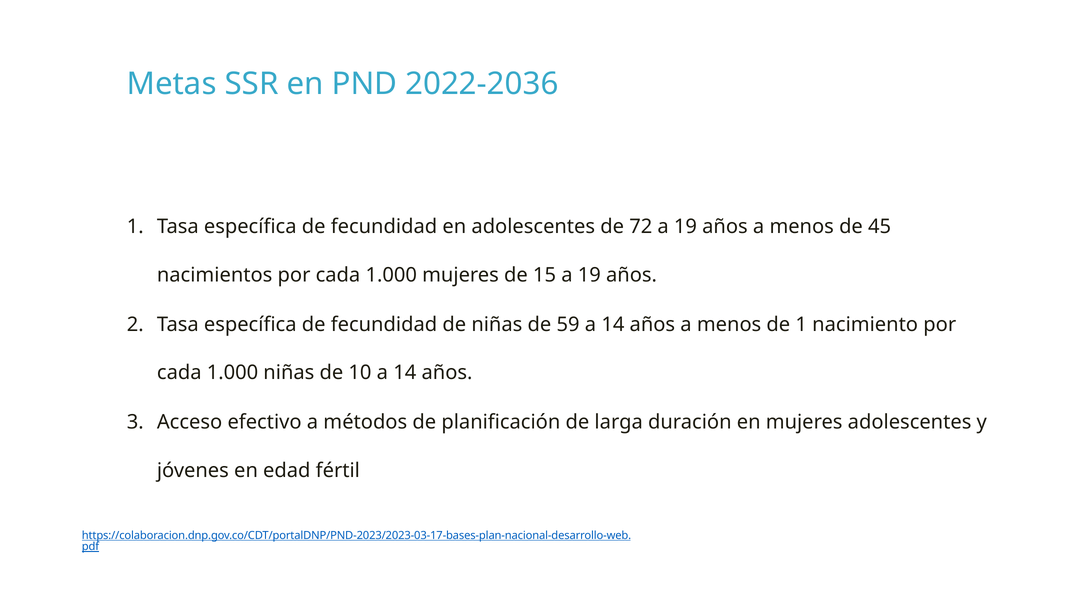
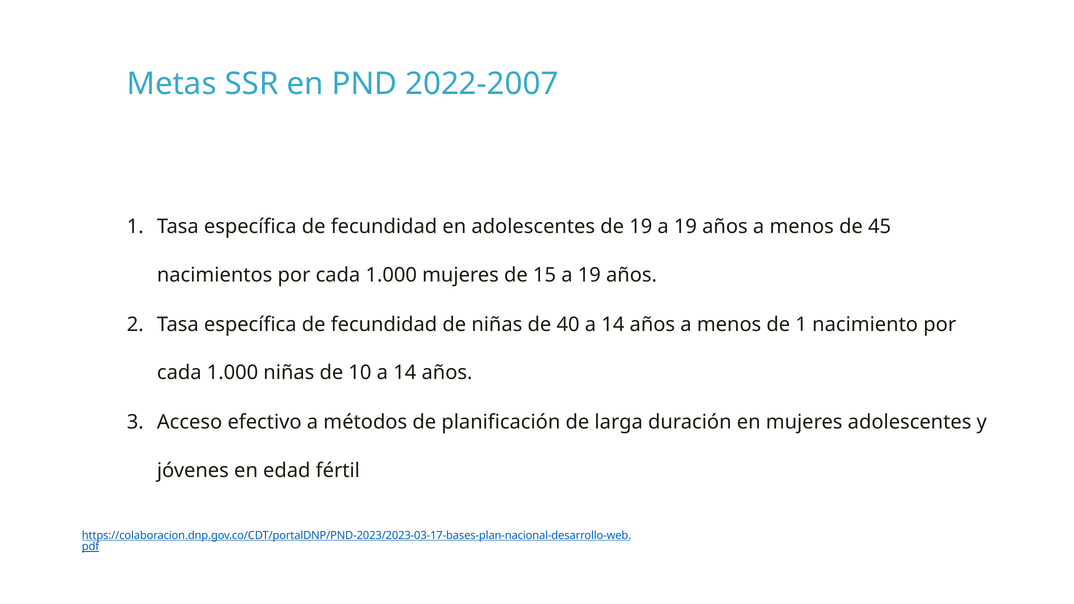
2022-2036: 2022-2036 -> 2022-2007
de 72: 72 -> 19
59: 59 -> 40
